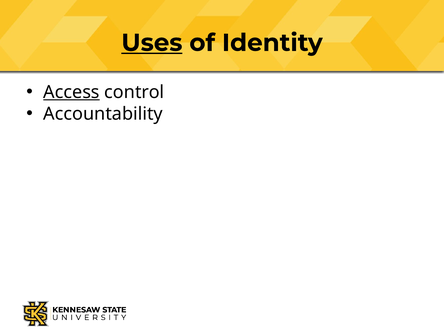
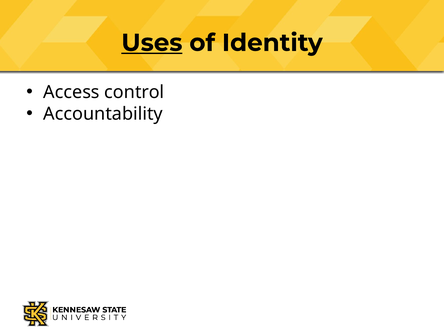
Access underline: present -> none
